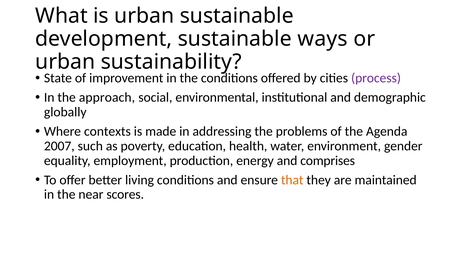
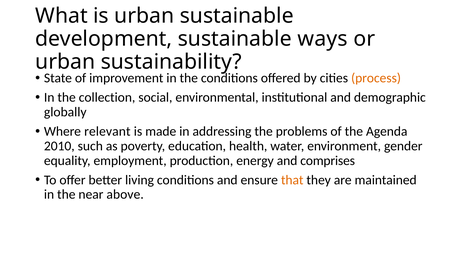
process colour: purple -> orange
approach: approach -> collection
contexts: contexts -> relevant
2007: 2007 -> 2010
scores: scores -> above
